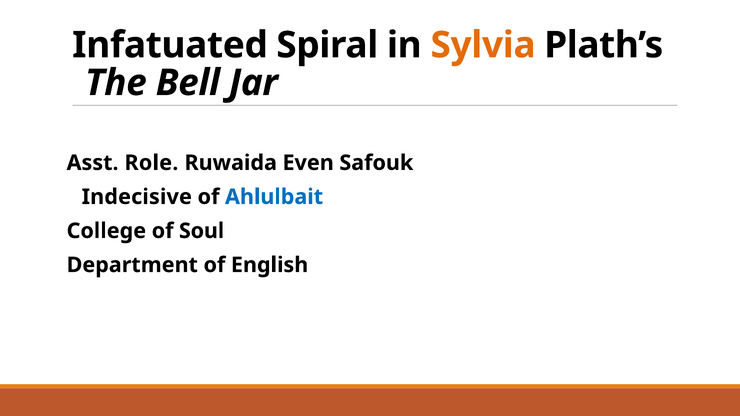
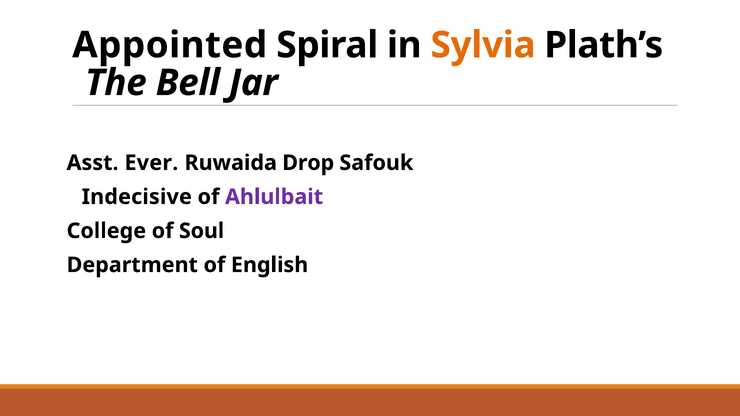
Infatuated: Infatuated -> Appointed
Role: Role -> Ever
Even: Even -> Drop
Ahlulbait colour: blue -> purple
